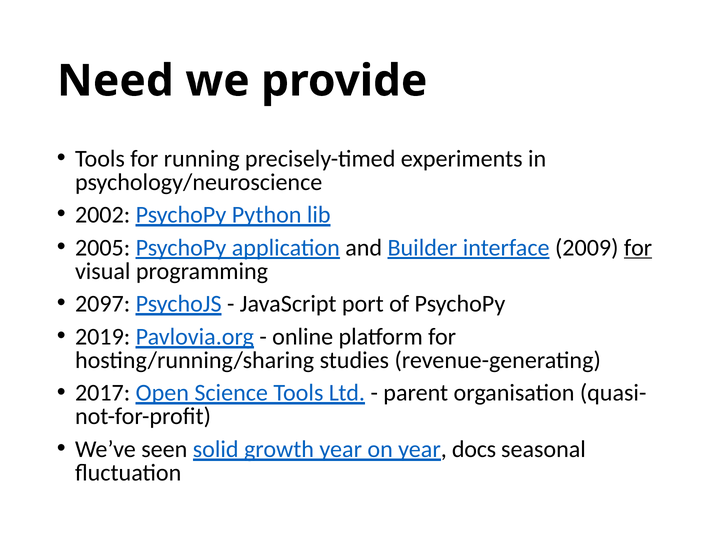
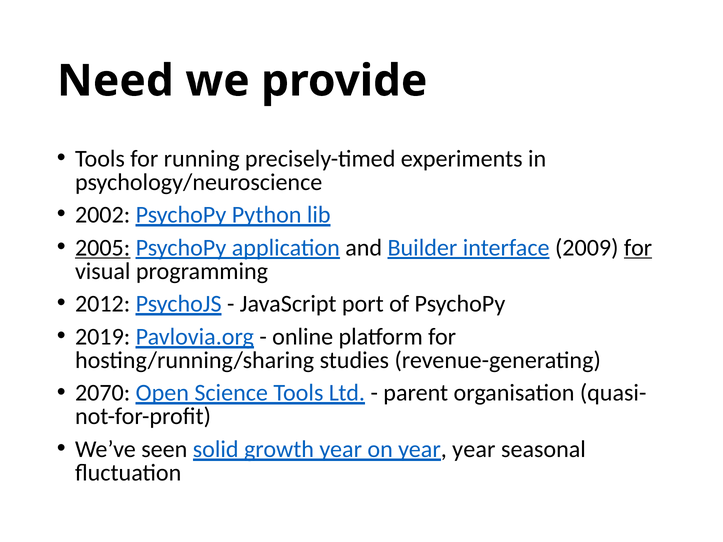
2005 underline: none -> present
2097: 2097 -> 2012
2017: 2017 -> 2070
year docs: docs -> year
